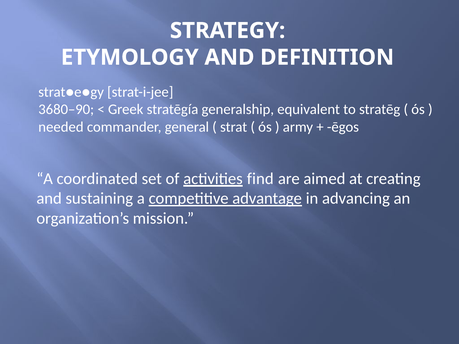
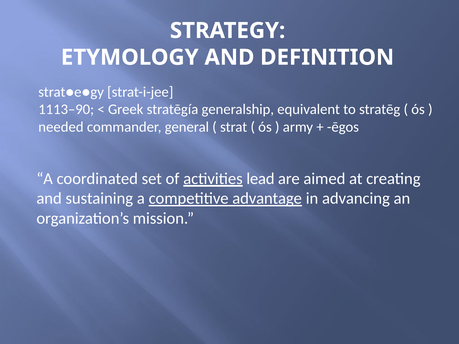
3680–90: 3680–90 -> 1113–90
find: find -> lead
